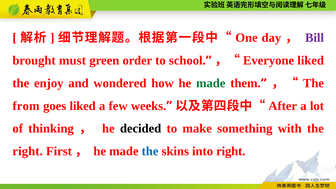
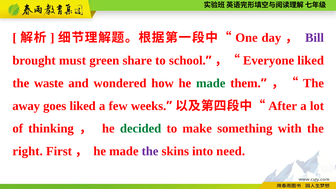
order: order -> share
enjoy: enjoy -> waste
from: from -> away
decided colour: black -> green
the at (150, 151) colour: blue -> purple
into right: right -> need
